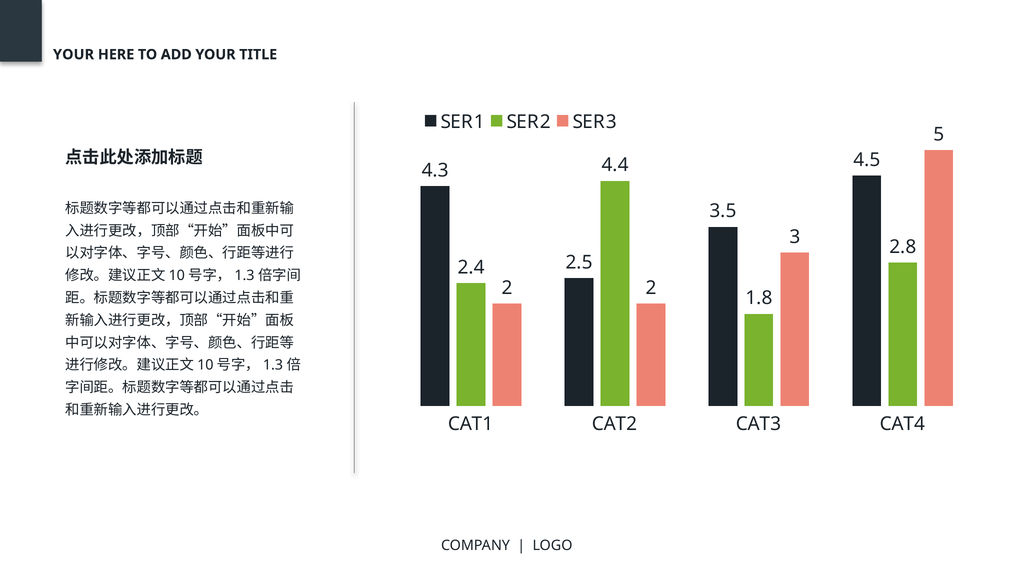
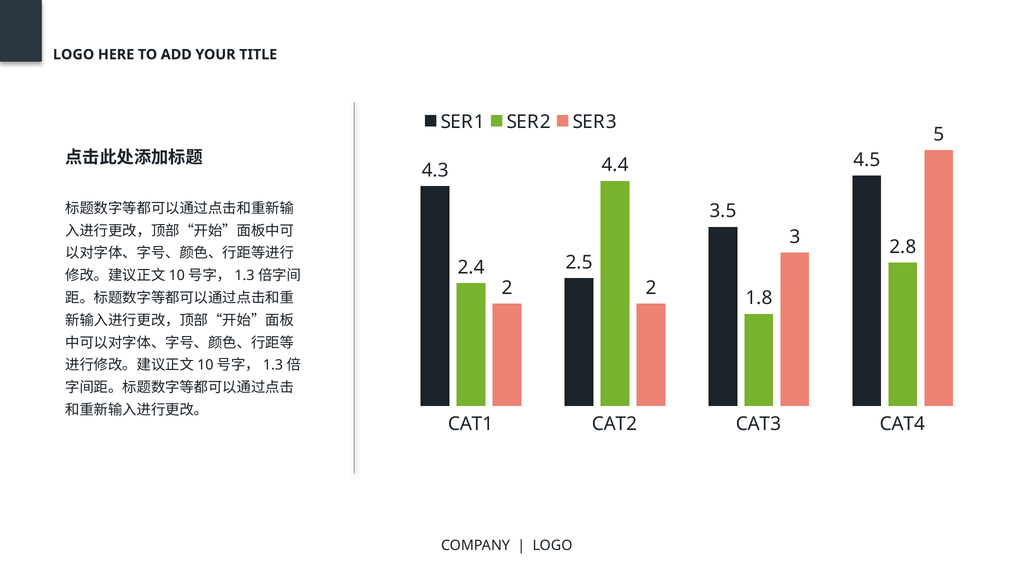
YOUR at (74, 55): YOUR -> LOGO
